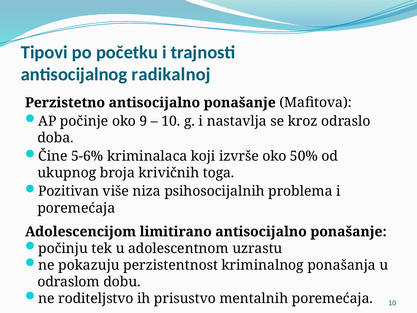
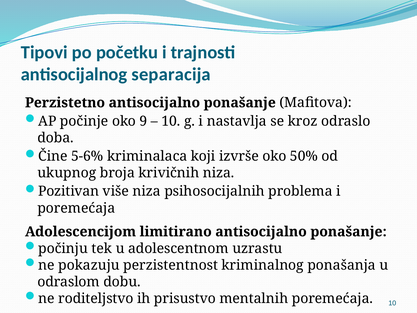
radikalnoj: radikalnoj -> separacija
krivičnih toga: toga -> niza
